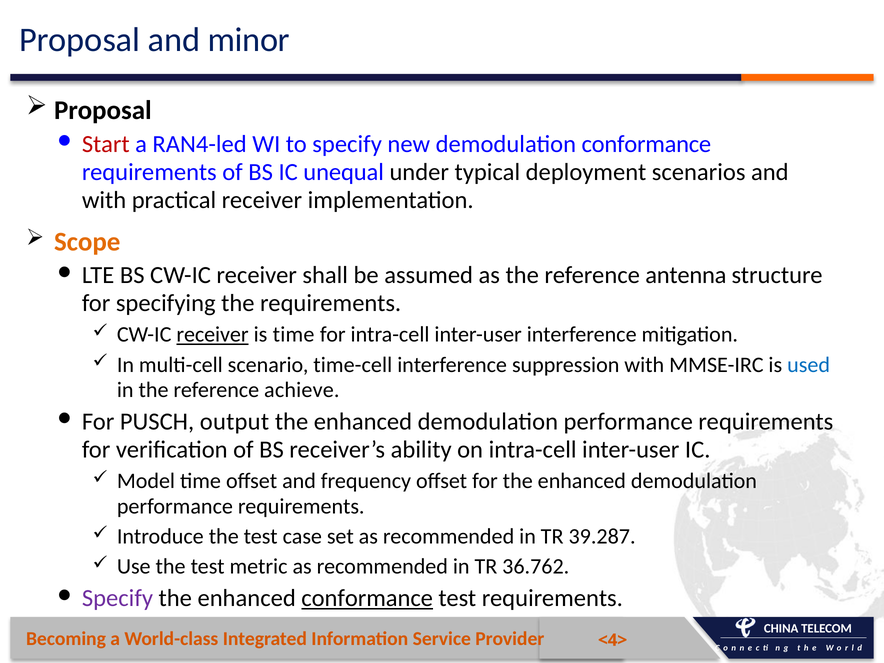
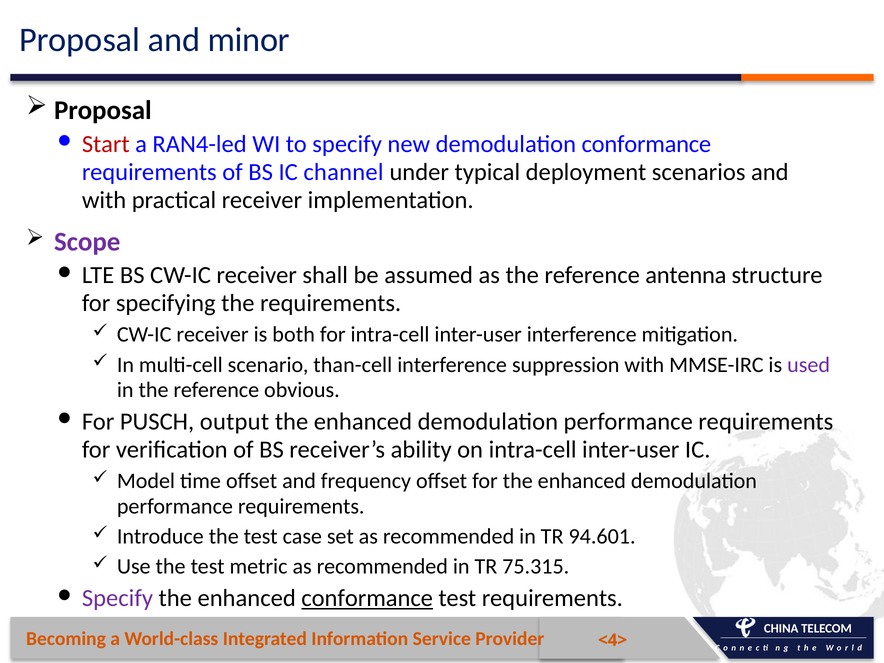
unequal: unequal -> channel
Scope colour: orange -> purple
receiver at (212, 335) underline: present -> none
is time: time -> both
time-cell: time-cell -> than-cell
used colour: blue -> purple
achieve: achieve -> obvious
39.287: 39.287 -> 94.601
36.762: 36.762 -> 75.315
